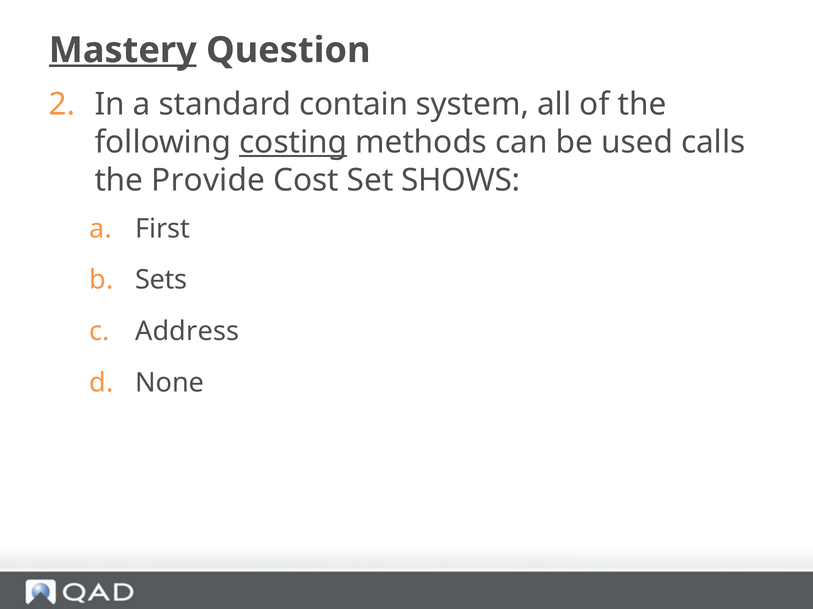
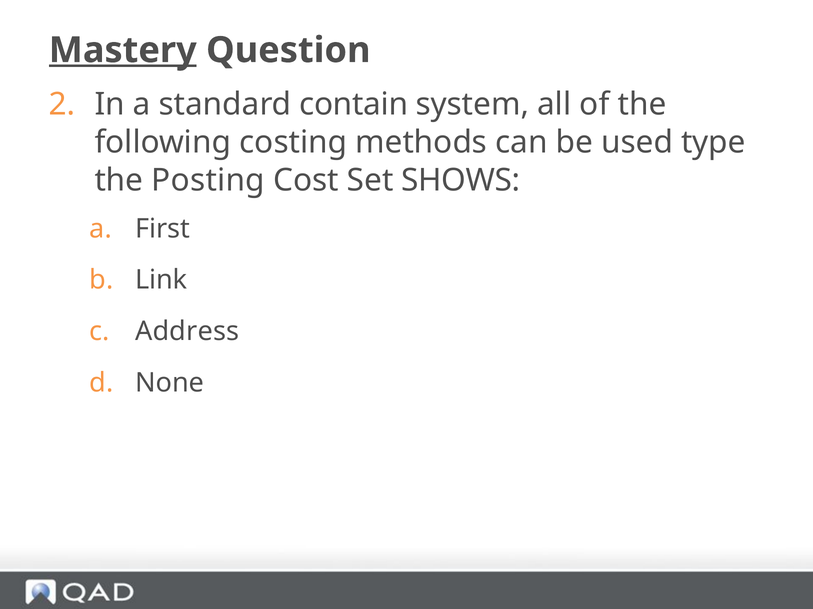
costing underline: present -> none
calls: calls -> type
Provide: Provide -> Posting
Sets: Sets -> Link
